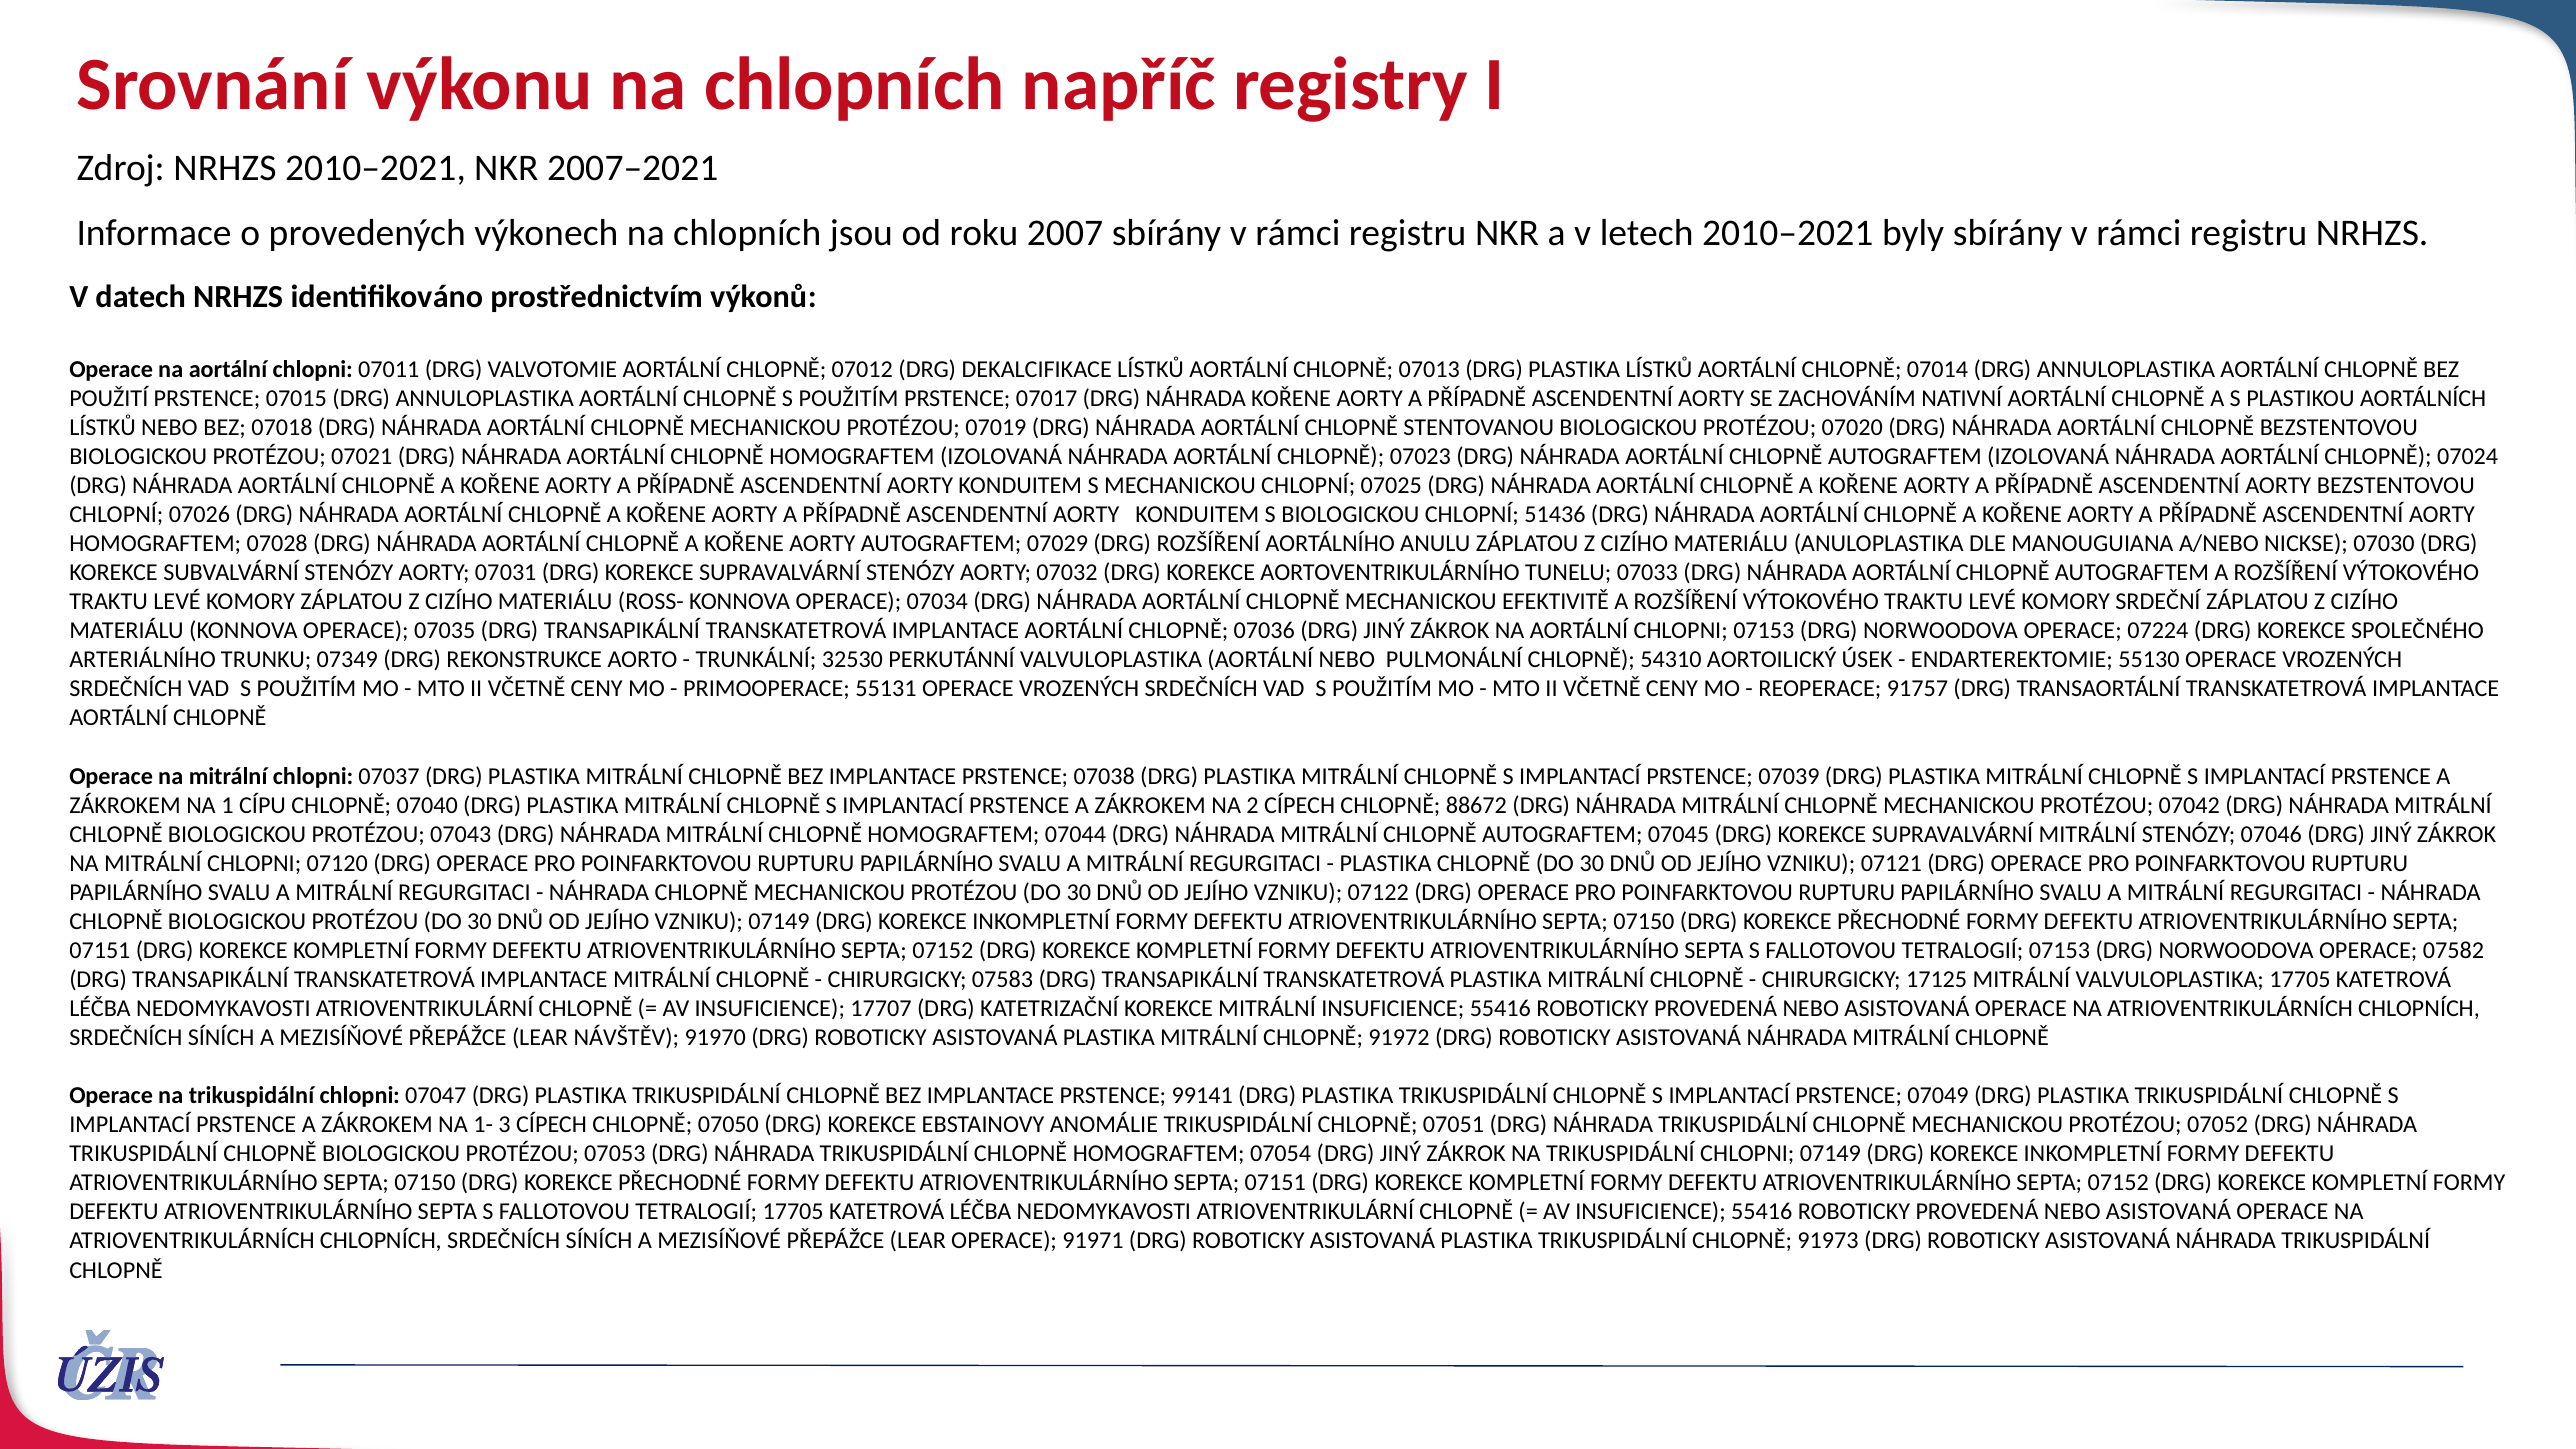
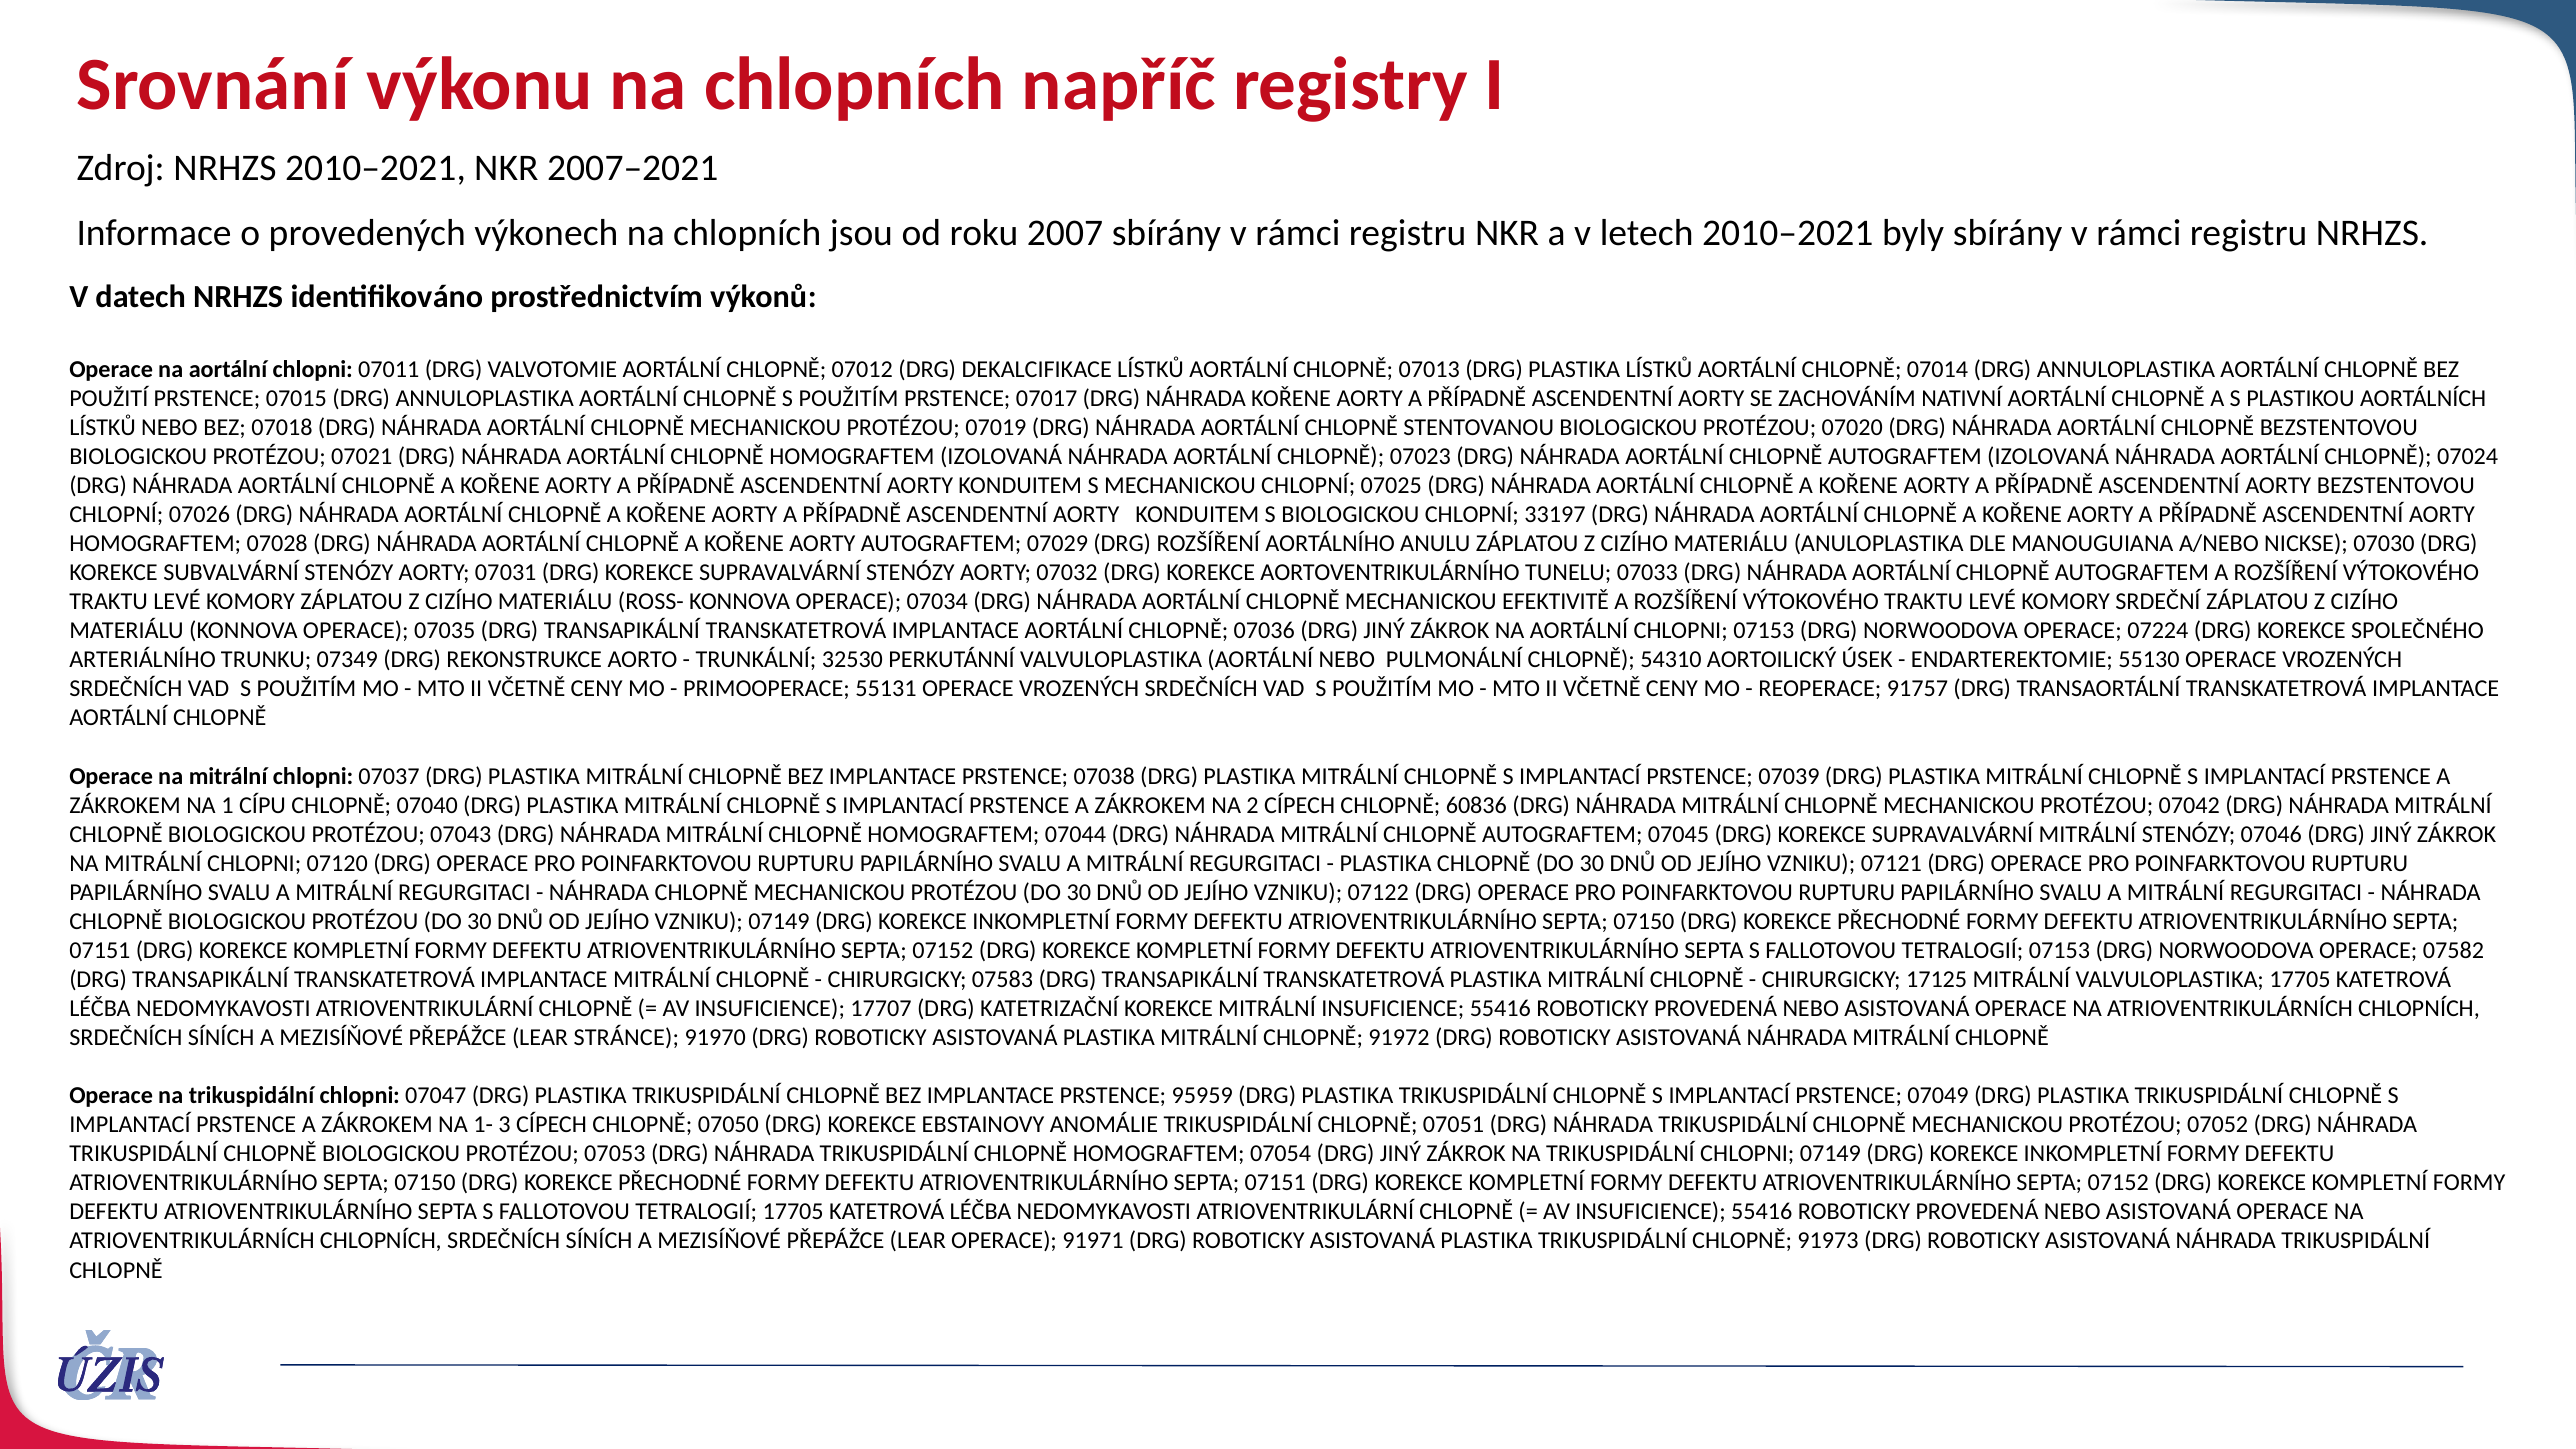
51436: 51436 -> 33197
88672: 88672 -> 60836
NÁVŠTĚV: NÁVŠTĚV -> STRÁNCE
99141: 99141 -> 95959
